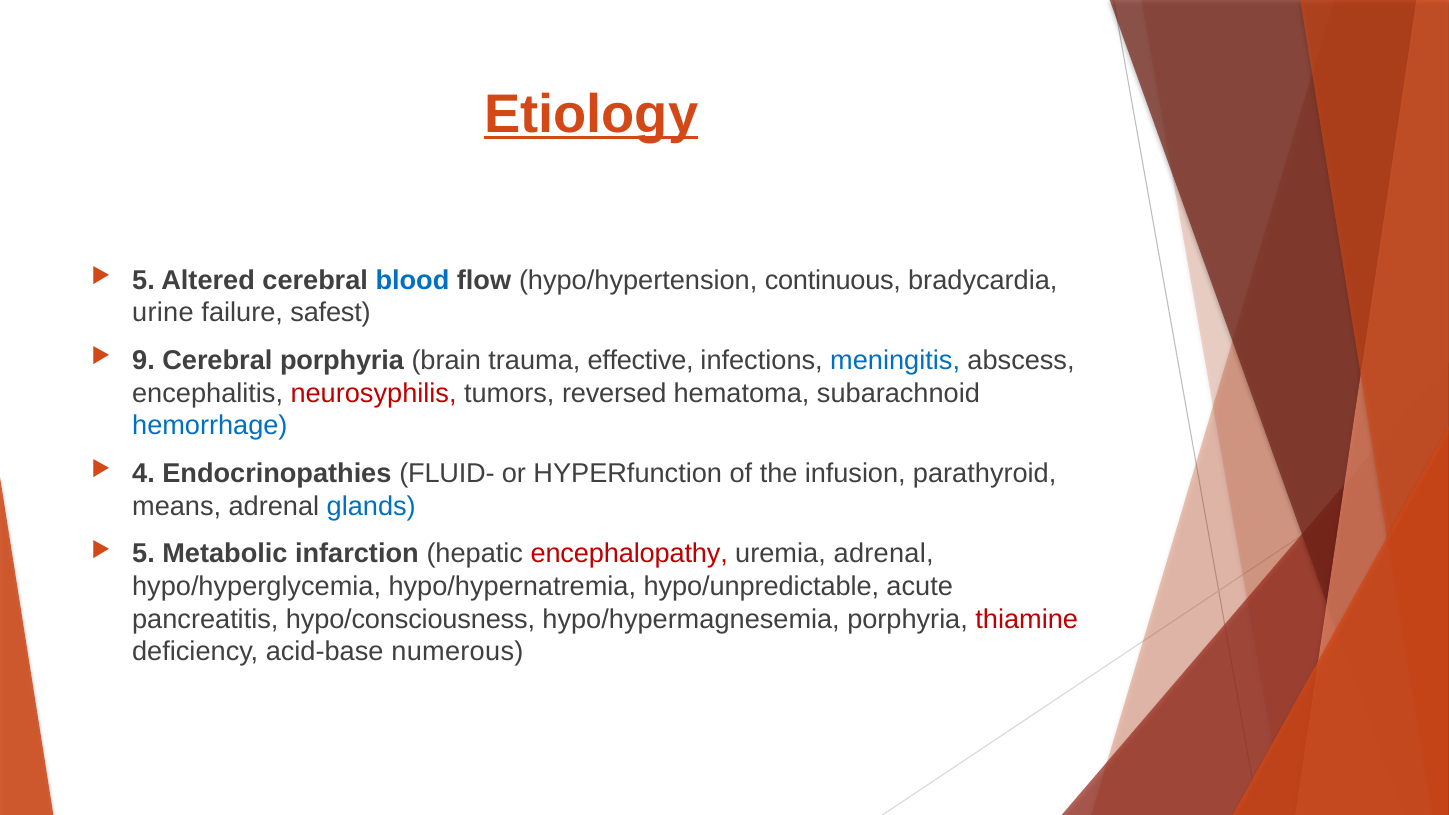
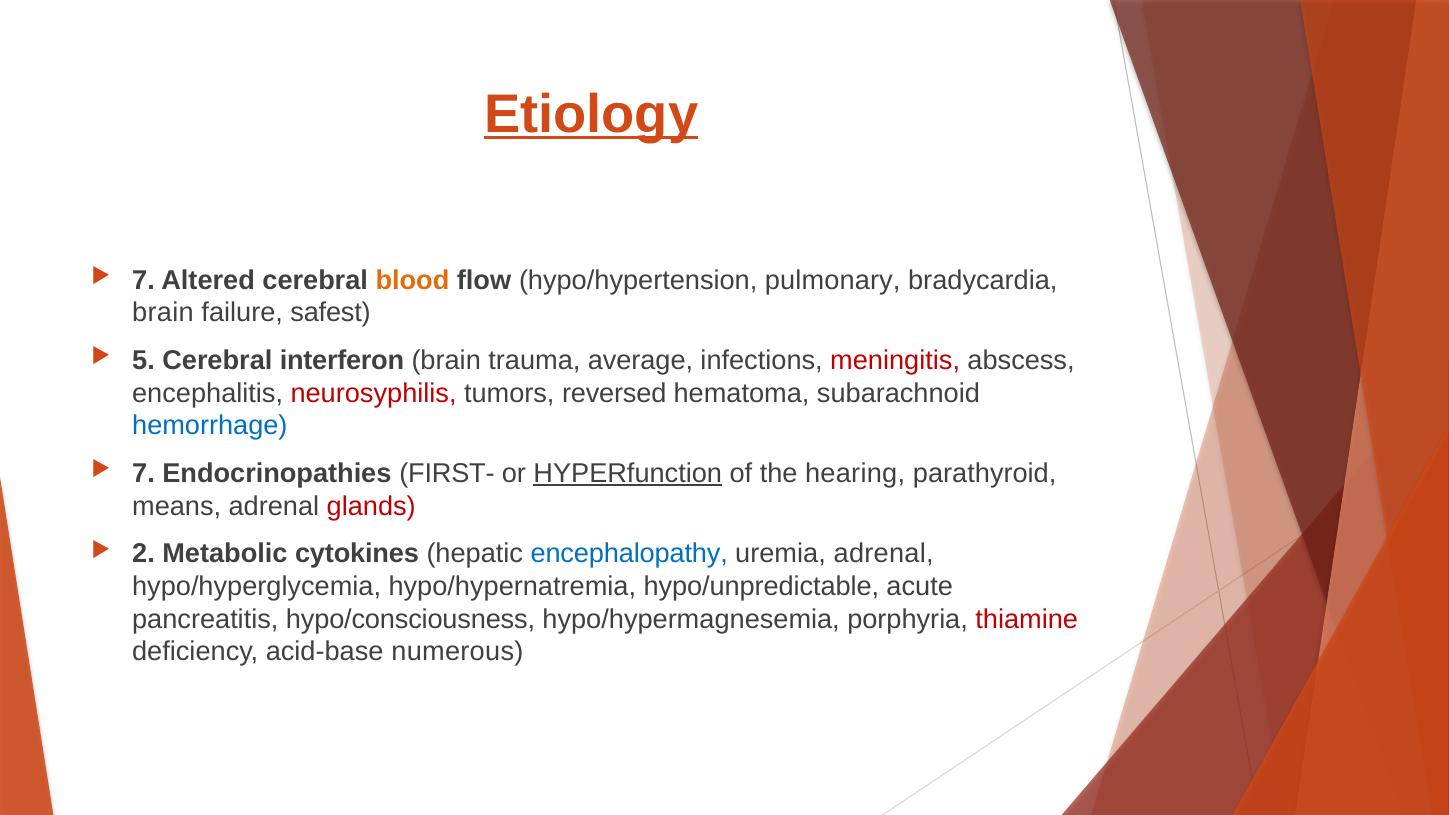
5 at (144, 280): 5 -> 7
blood colour: blue -> orange
continuous: continuous -> pulmonary
urine at (163, 313): urine -> brain
9: 9 -> 5
Cerebral porphyria: porphyria -> interferon
effective: effective -> average
meningitis colour: blue -> red
4 at (144, 474): 4 -> 7
FLUID-: FLUID- -> FIRST-
HYPERfunction underline: none -> present
infusion: infusion -> hearing
glands colour: blue -> red
5 at (144, 554): 5 -> 2
infarction: infarction -> cytokines
encephalopathy colour: red -> blue
